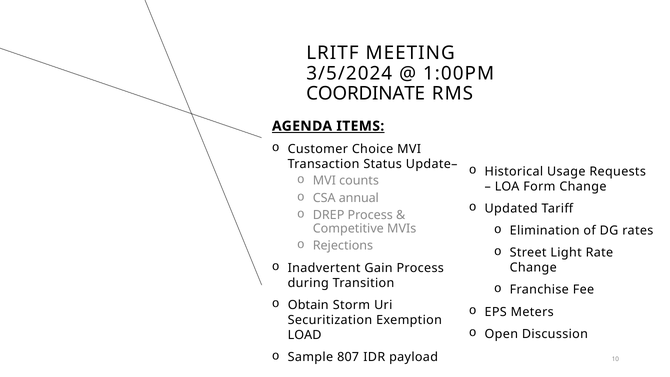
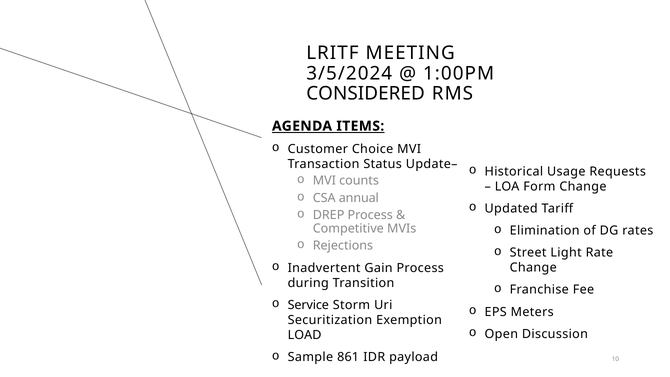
COORDINATE: COORDINATE -> CONSIDERED
Obtain: Obtain -> Service
807: 807 -> 861
